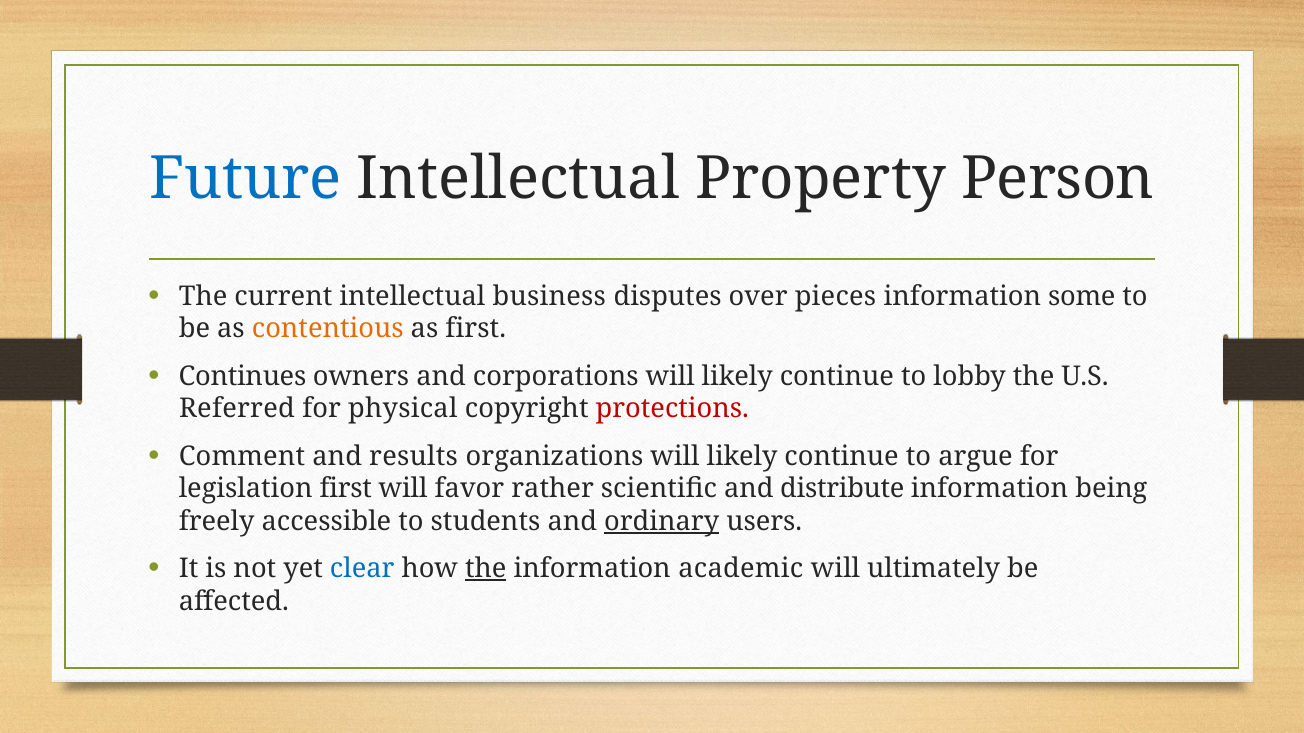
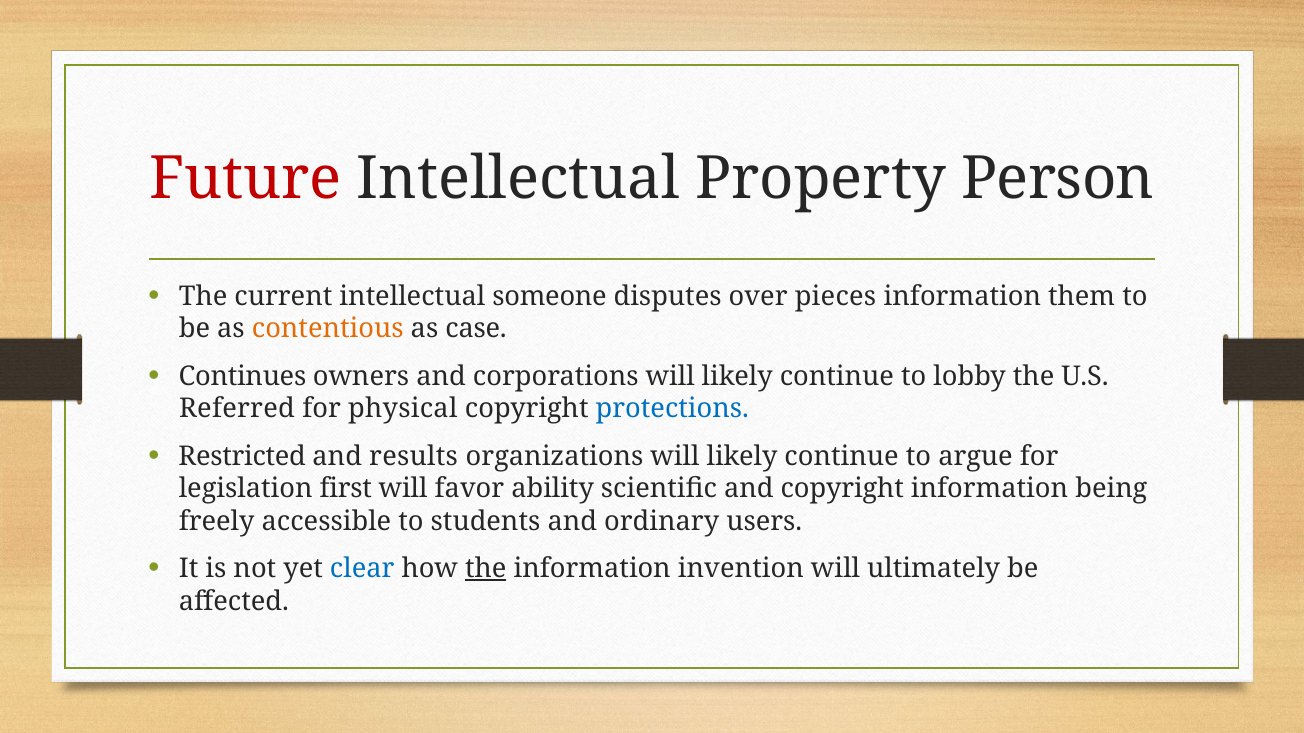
Future colour: blue -> red
business: business -> someone
some: some -> them
as first: first -> case
protections colour: red -> blue
Comment: Comment -> Restricted
rather: rather -> ability
and distribute: distribute -> copyright
ordinary underline: present -> none
academic: academic -> invention
